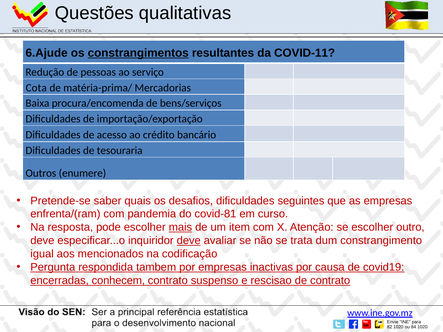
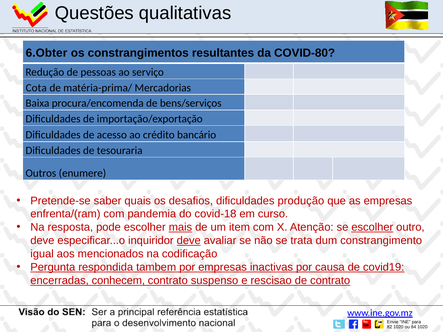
6.Ajude: 6.Ajude -> 6.Obter
constrangimentos underline: present -> none
COVID-11: COVID-11 -> COVID-80
seguintes: seguintes -> produção
covid-81: covid-81 -> covid-18
escolher at (372, 227) underline: none -> present
